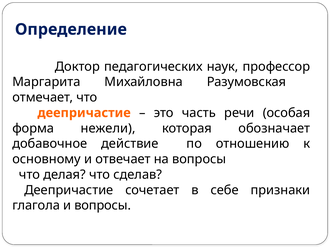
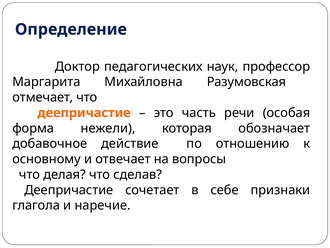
и вопросы: вопросы -> наречие
